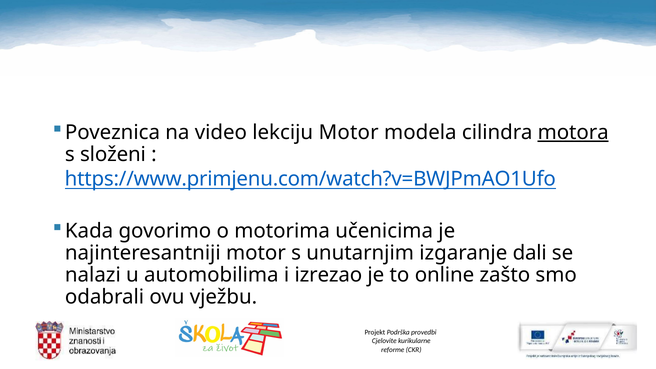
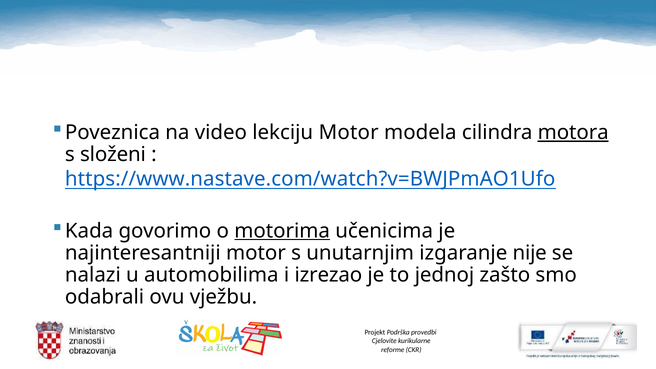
https://www.primjenu.com/watch?v=BWJPmAO1Ufo: https://www.primjenu.com/watch?v=BWJPmAO1Ufo -> https://www.nastave.com/watch?v=BWJPmAO1Ufo
motorima underline: none -> present
dali: dali -> nije
online: online -> jednoj
